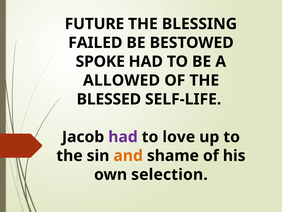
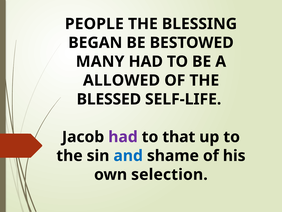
FUTURE: FUTURE -> PEOPLE
FAILED: FAILED -> BEGAN
SPOKE: SPOKE -> MANY
love: love -> that
and colour: orange -> blue
